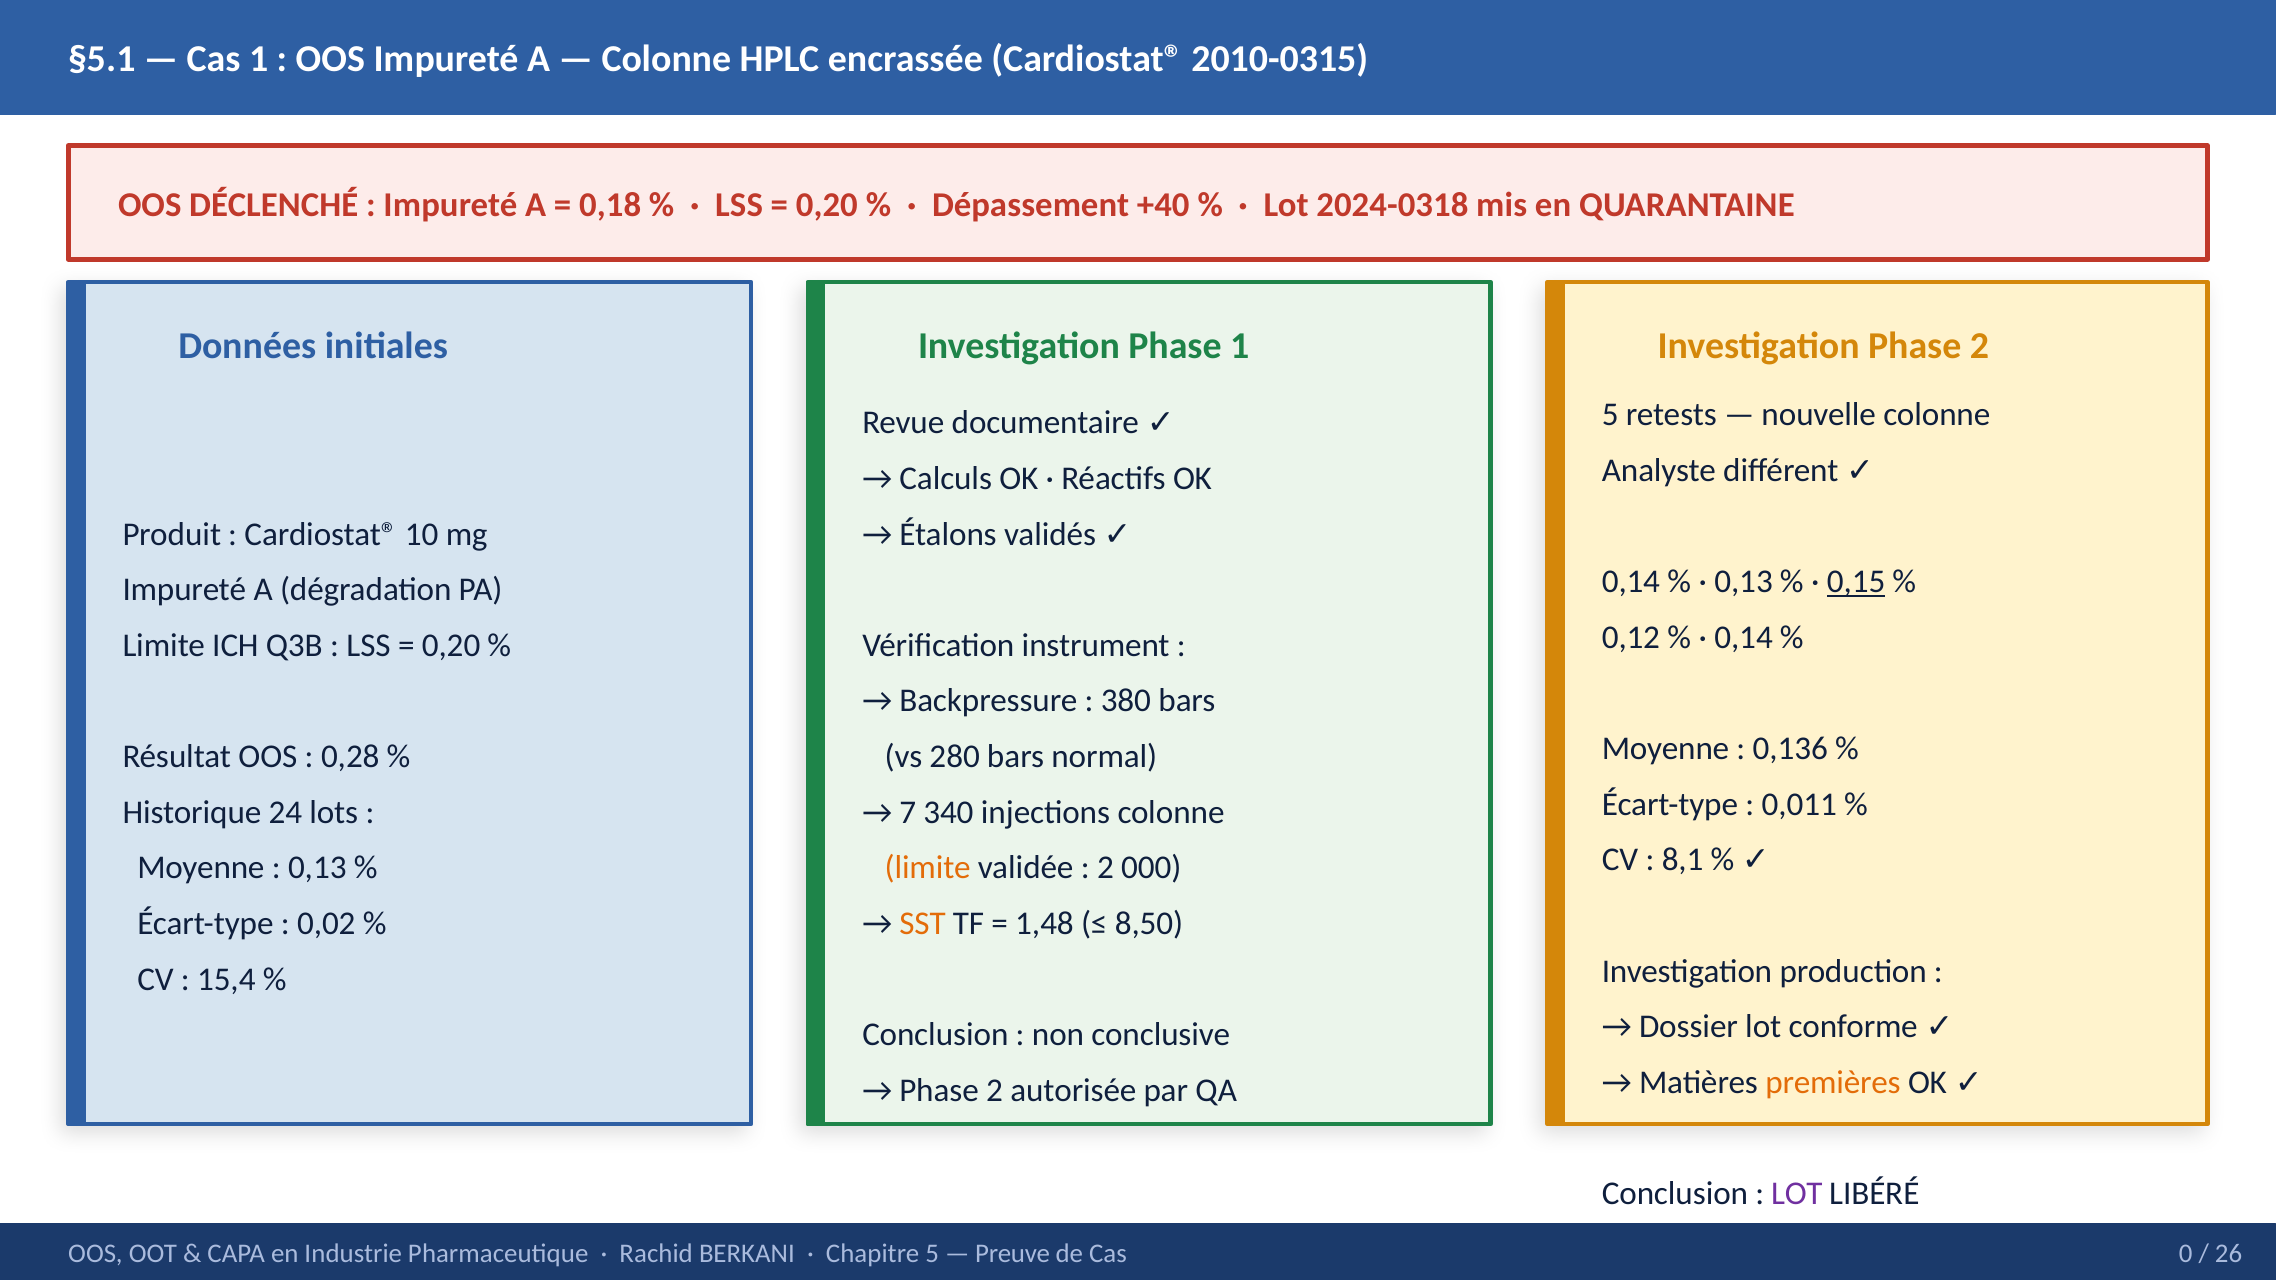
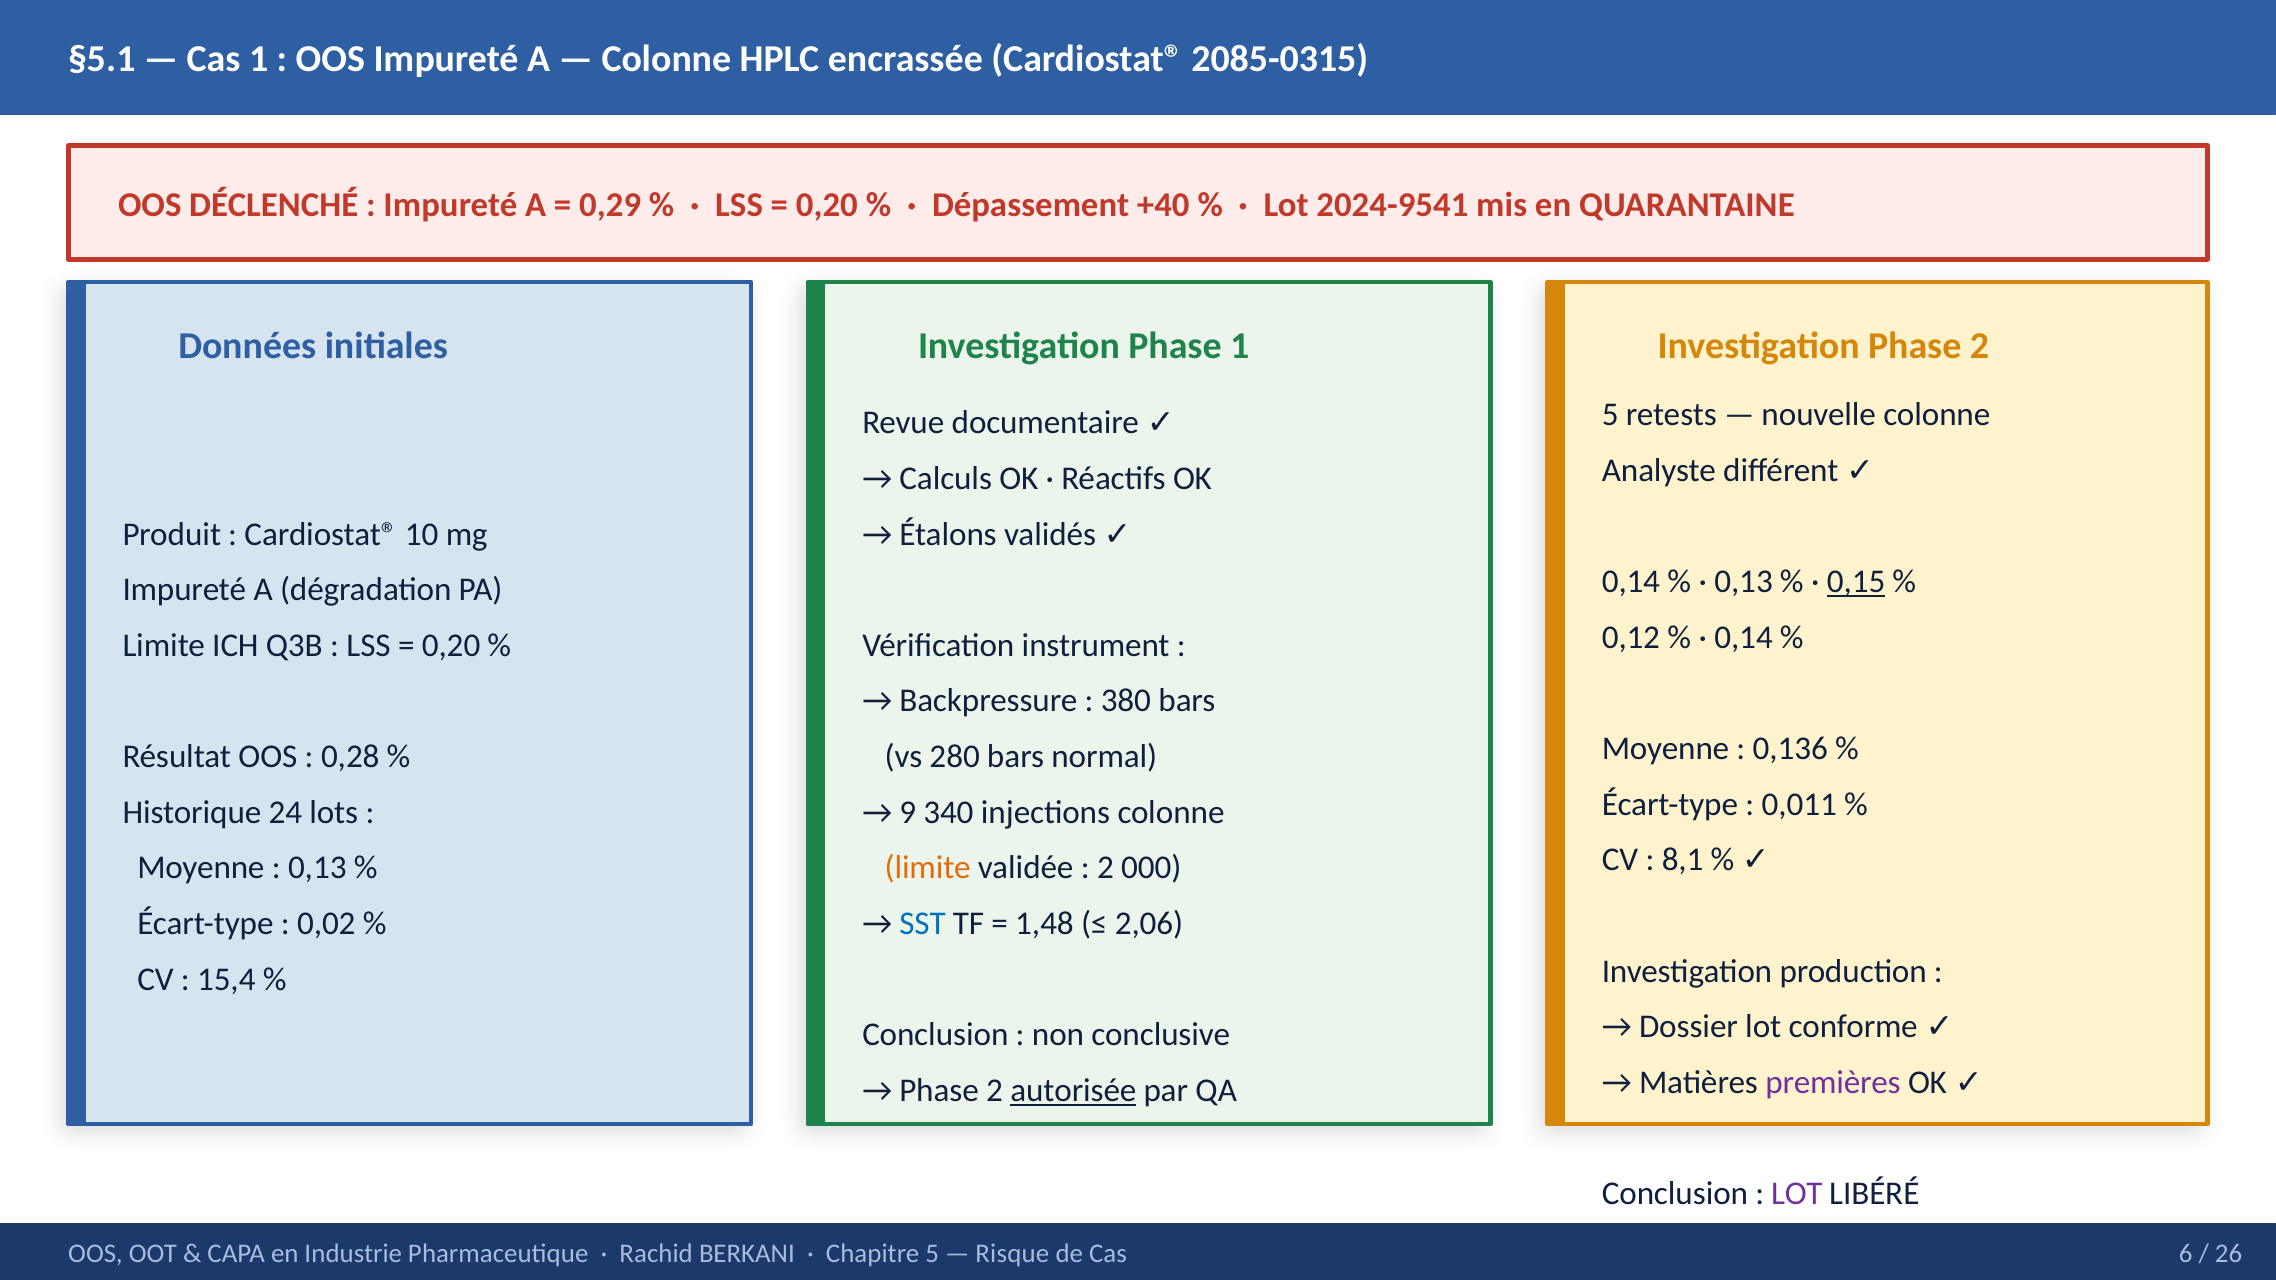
2010-0315: 2010-0315 -> 2085-0315
0,18: 0,18 -> 0,29
2024-0318: 2024-0318 -> 2024-9541
7: 7 -> 9
SST colour: orange -> blue
8,50: 8,50 -> 2,06
premières colour: orange -> purple
autorisée underline: none -> present
Preuve: Preuve -> Risque
0: 0 -> 6
